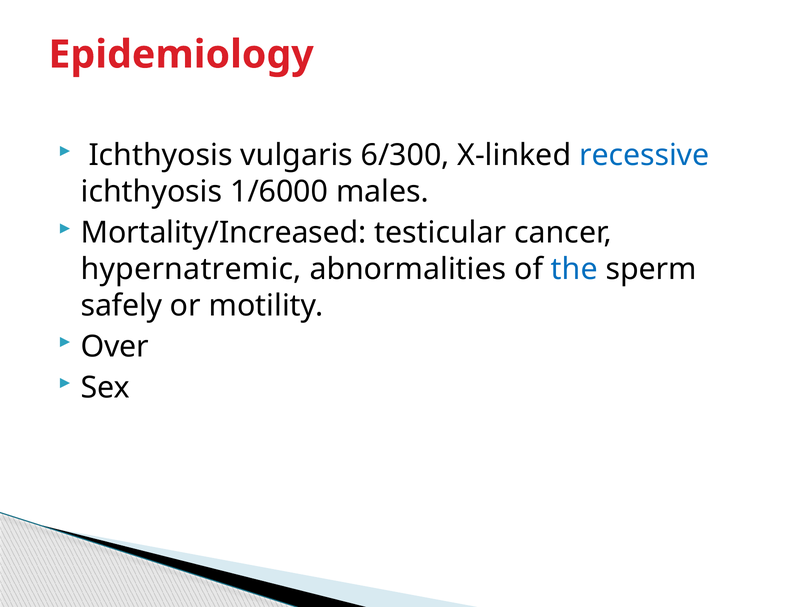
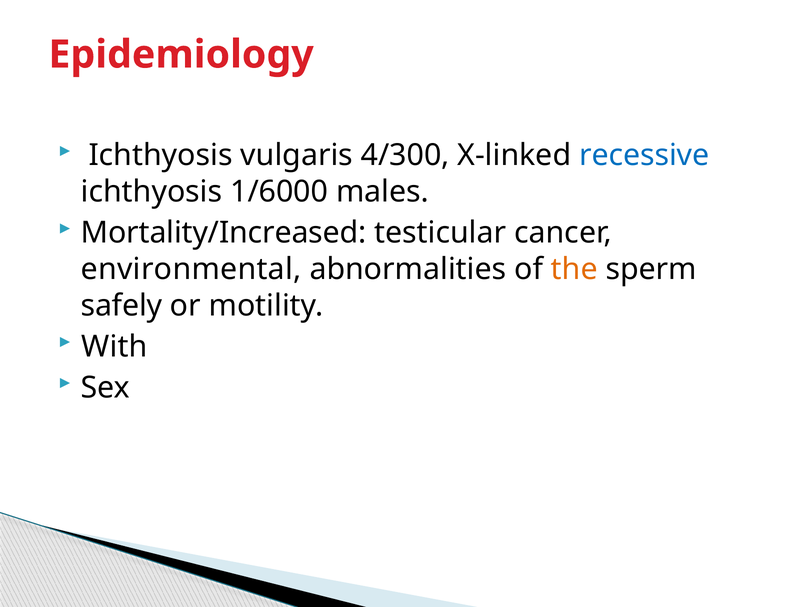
6/300: 6/300 -> 4/300
hypernatremic: hypernatremic -> environmental
the colour: blue -> orange
Over: Over -> With
